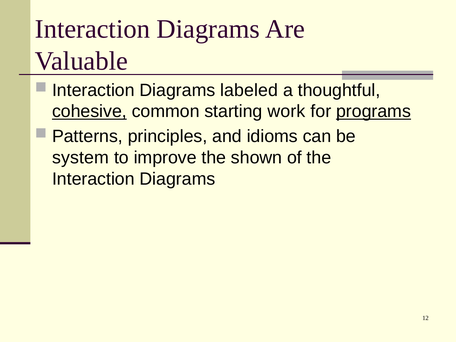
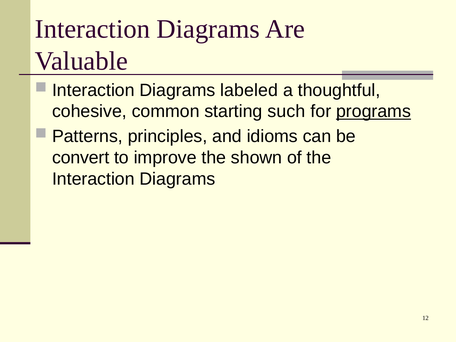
cohesive underline: present -> none
work: work -> such
system: system -> convert
